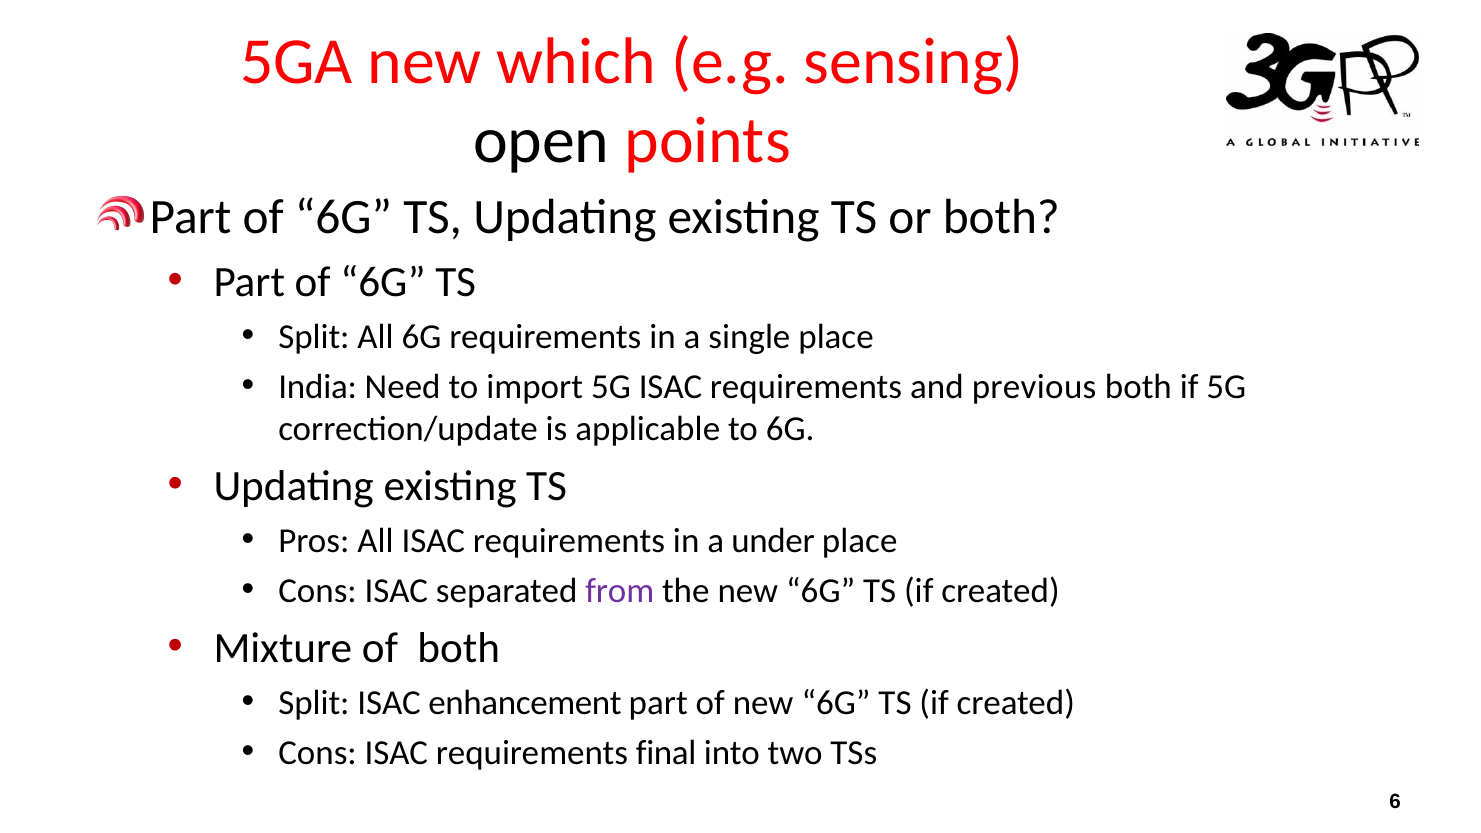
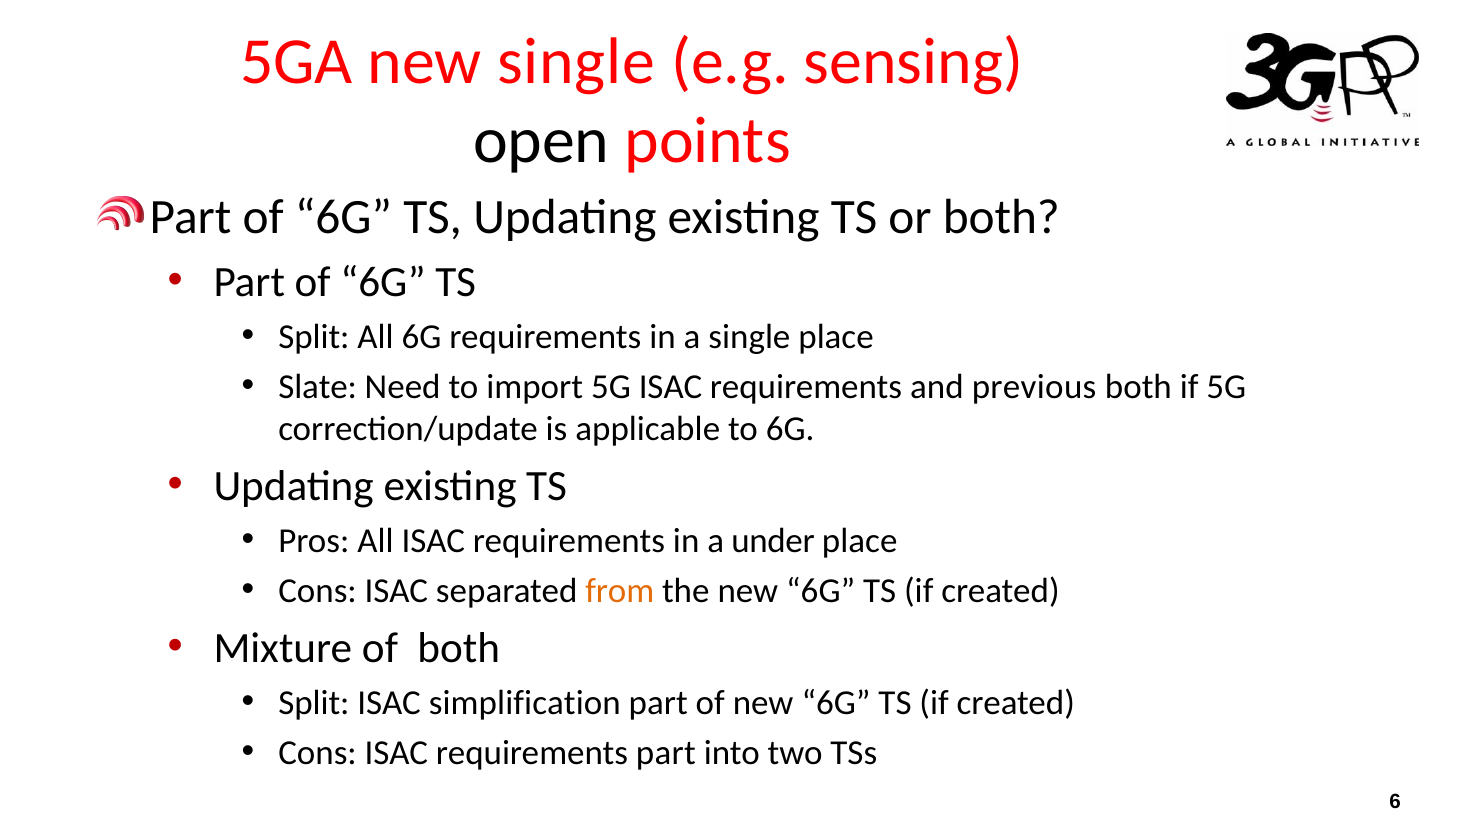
new which: which -> single
India: India -> Slate
from colour: purple -> orange
enhancement: enhancement -> simplification
requirements final: final -> part
